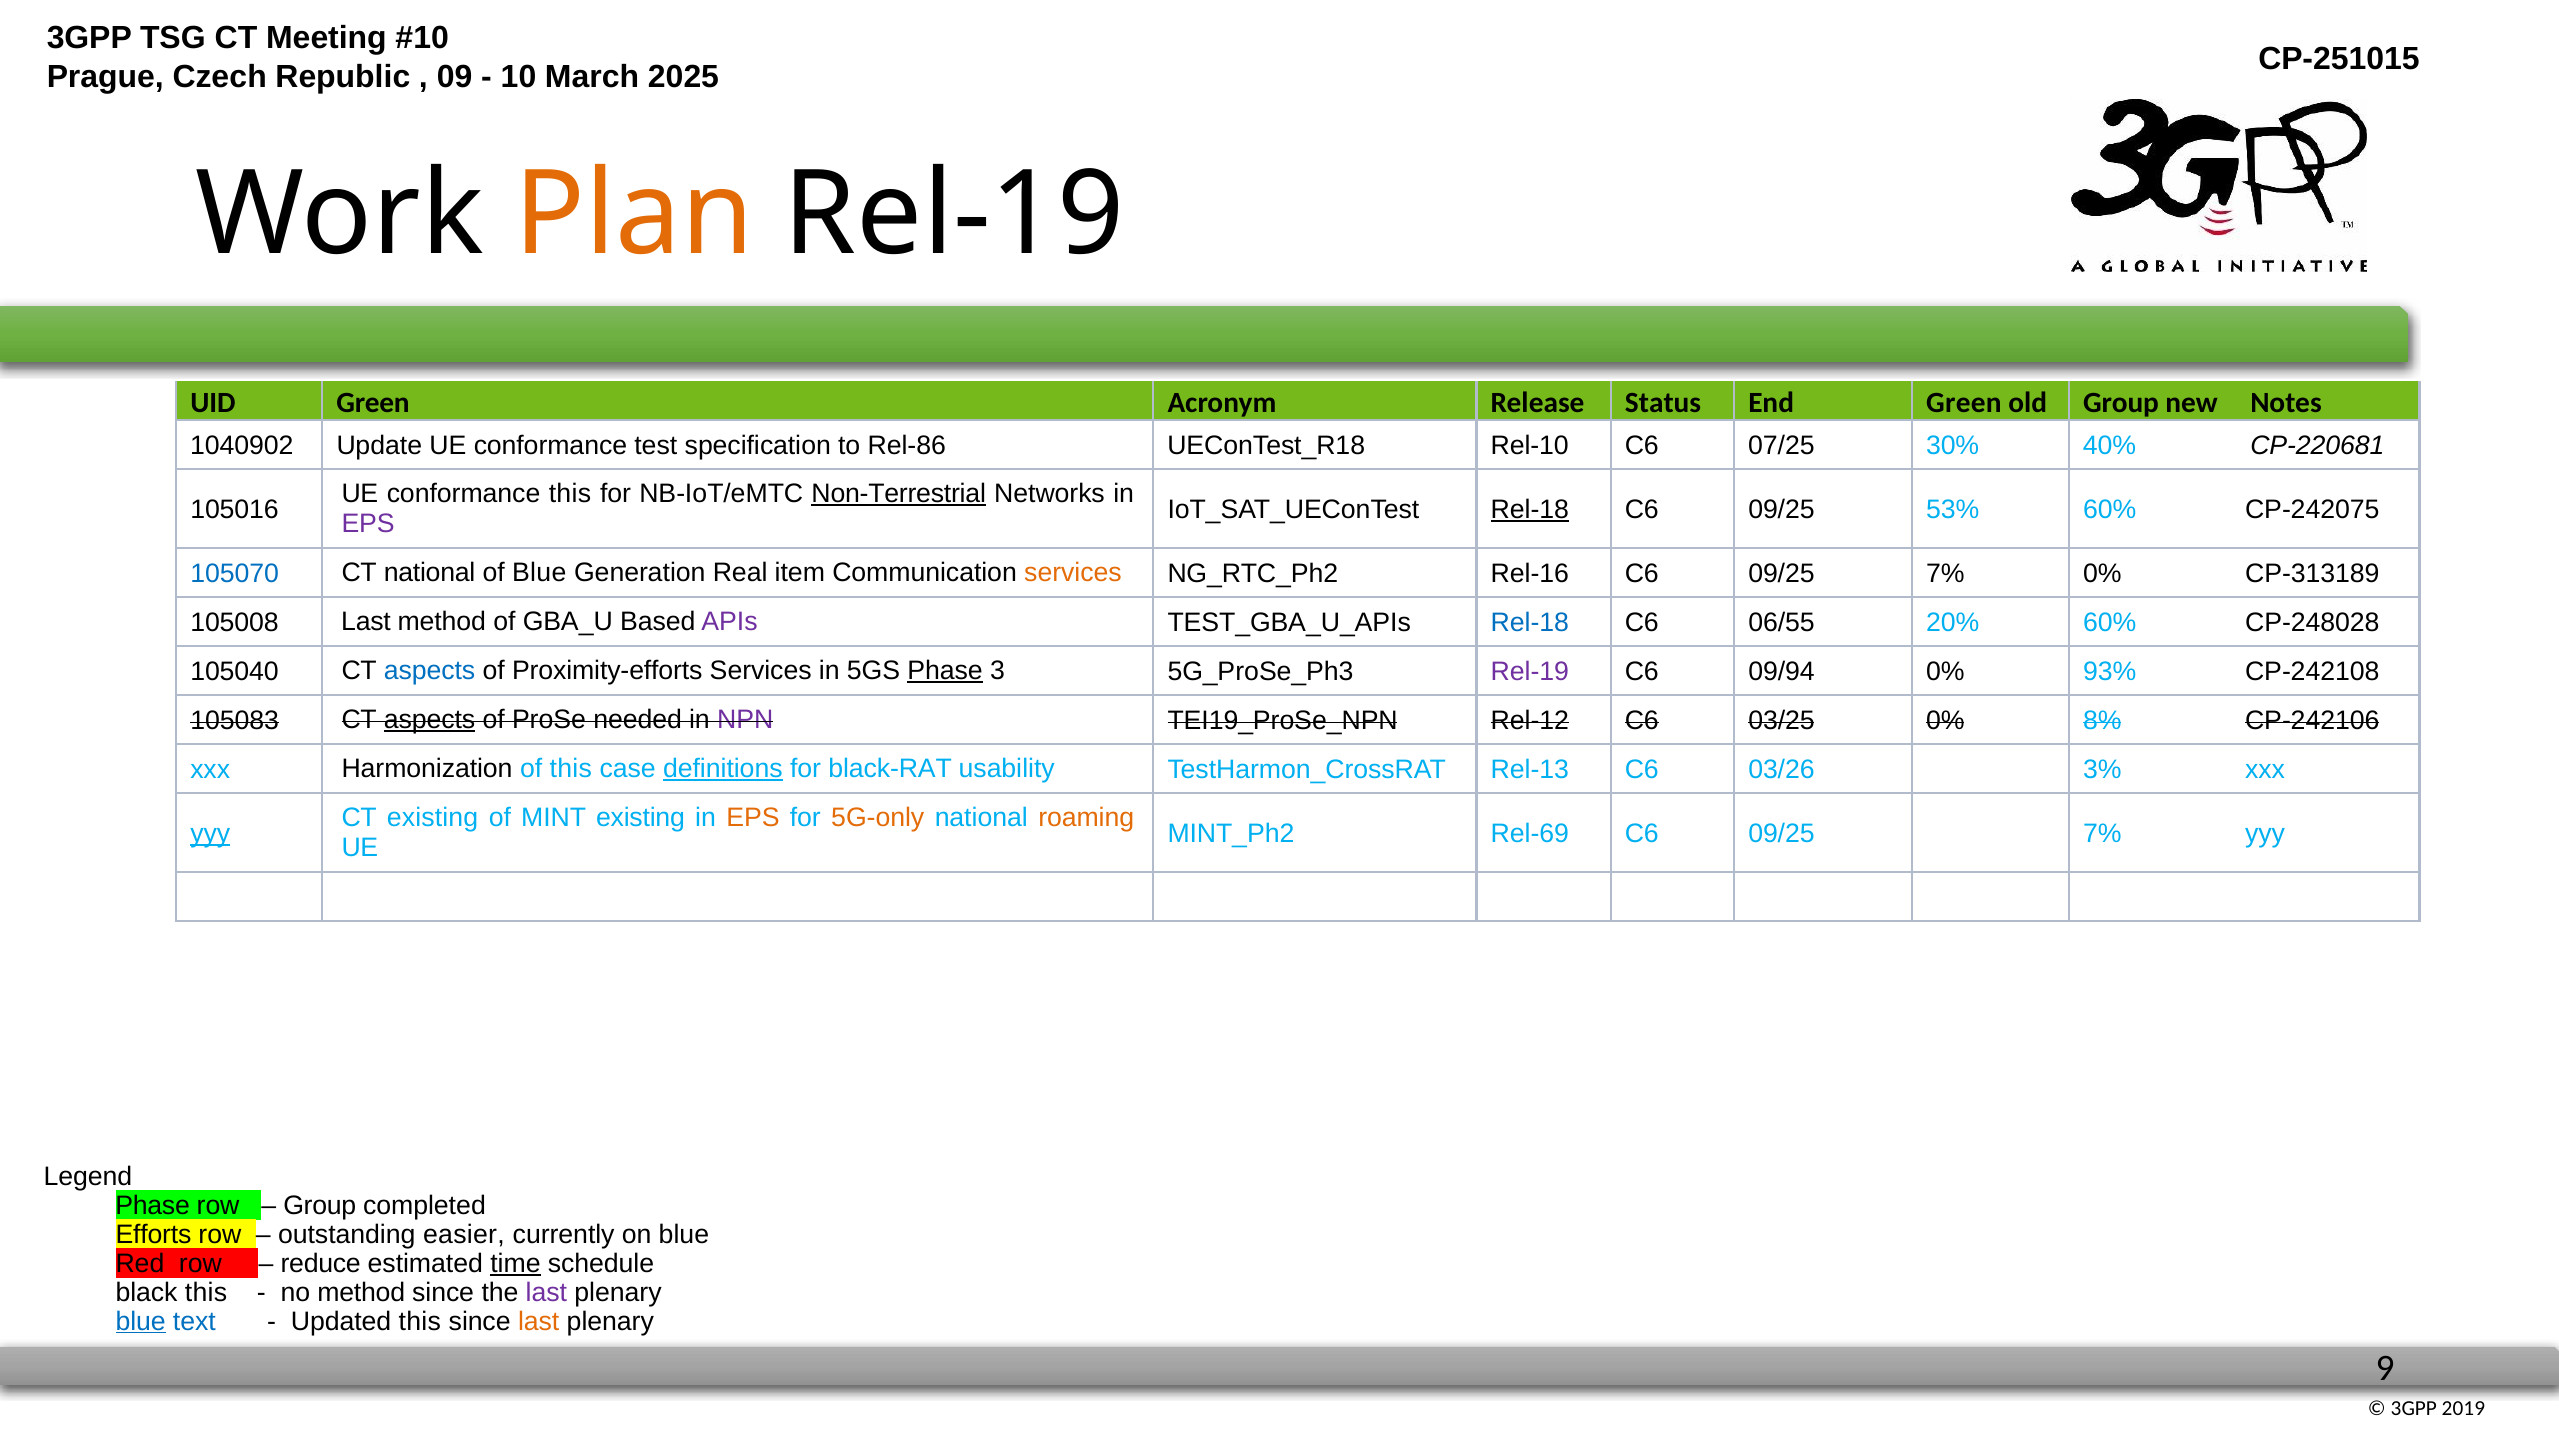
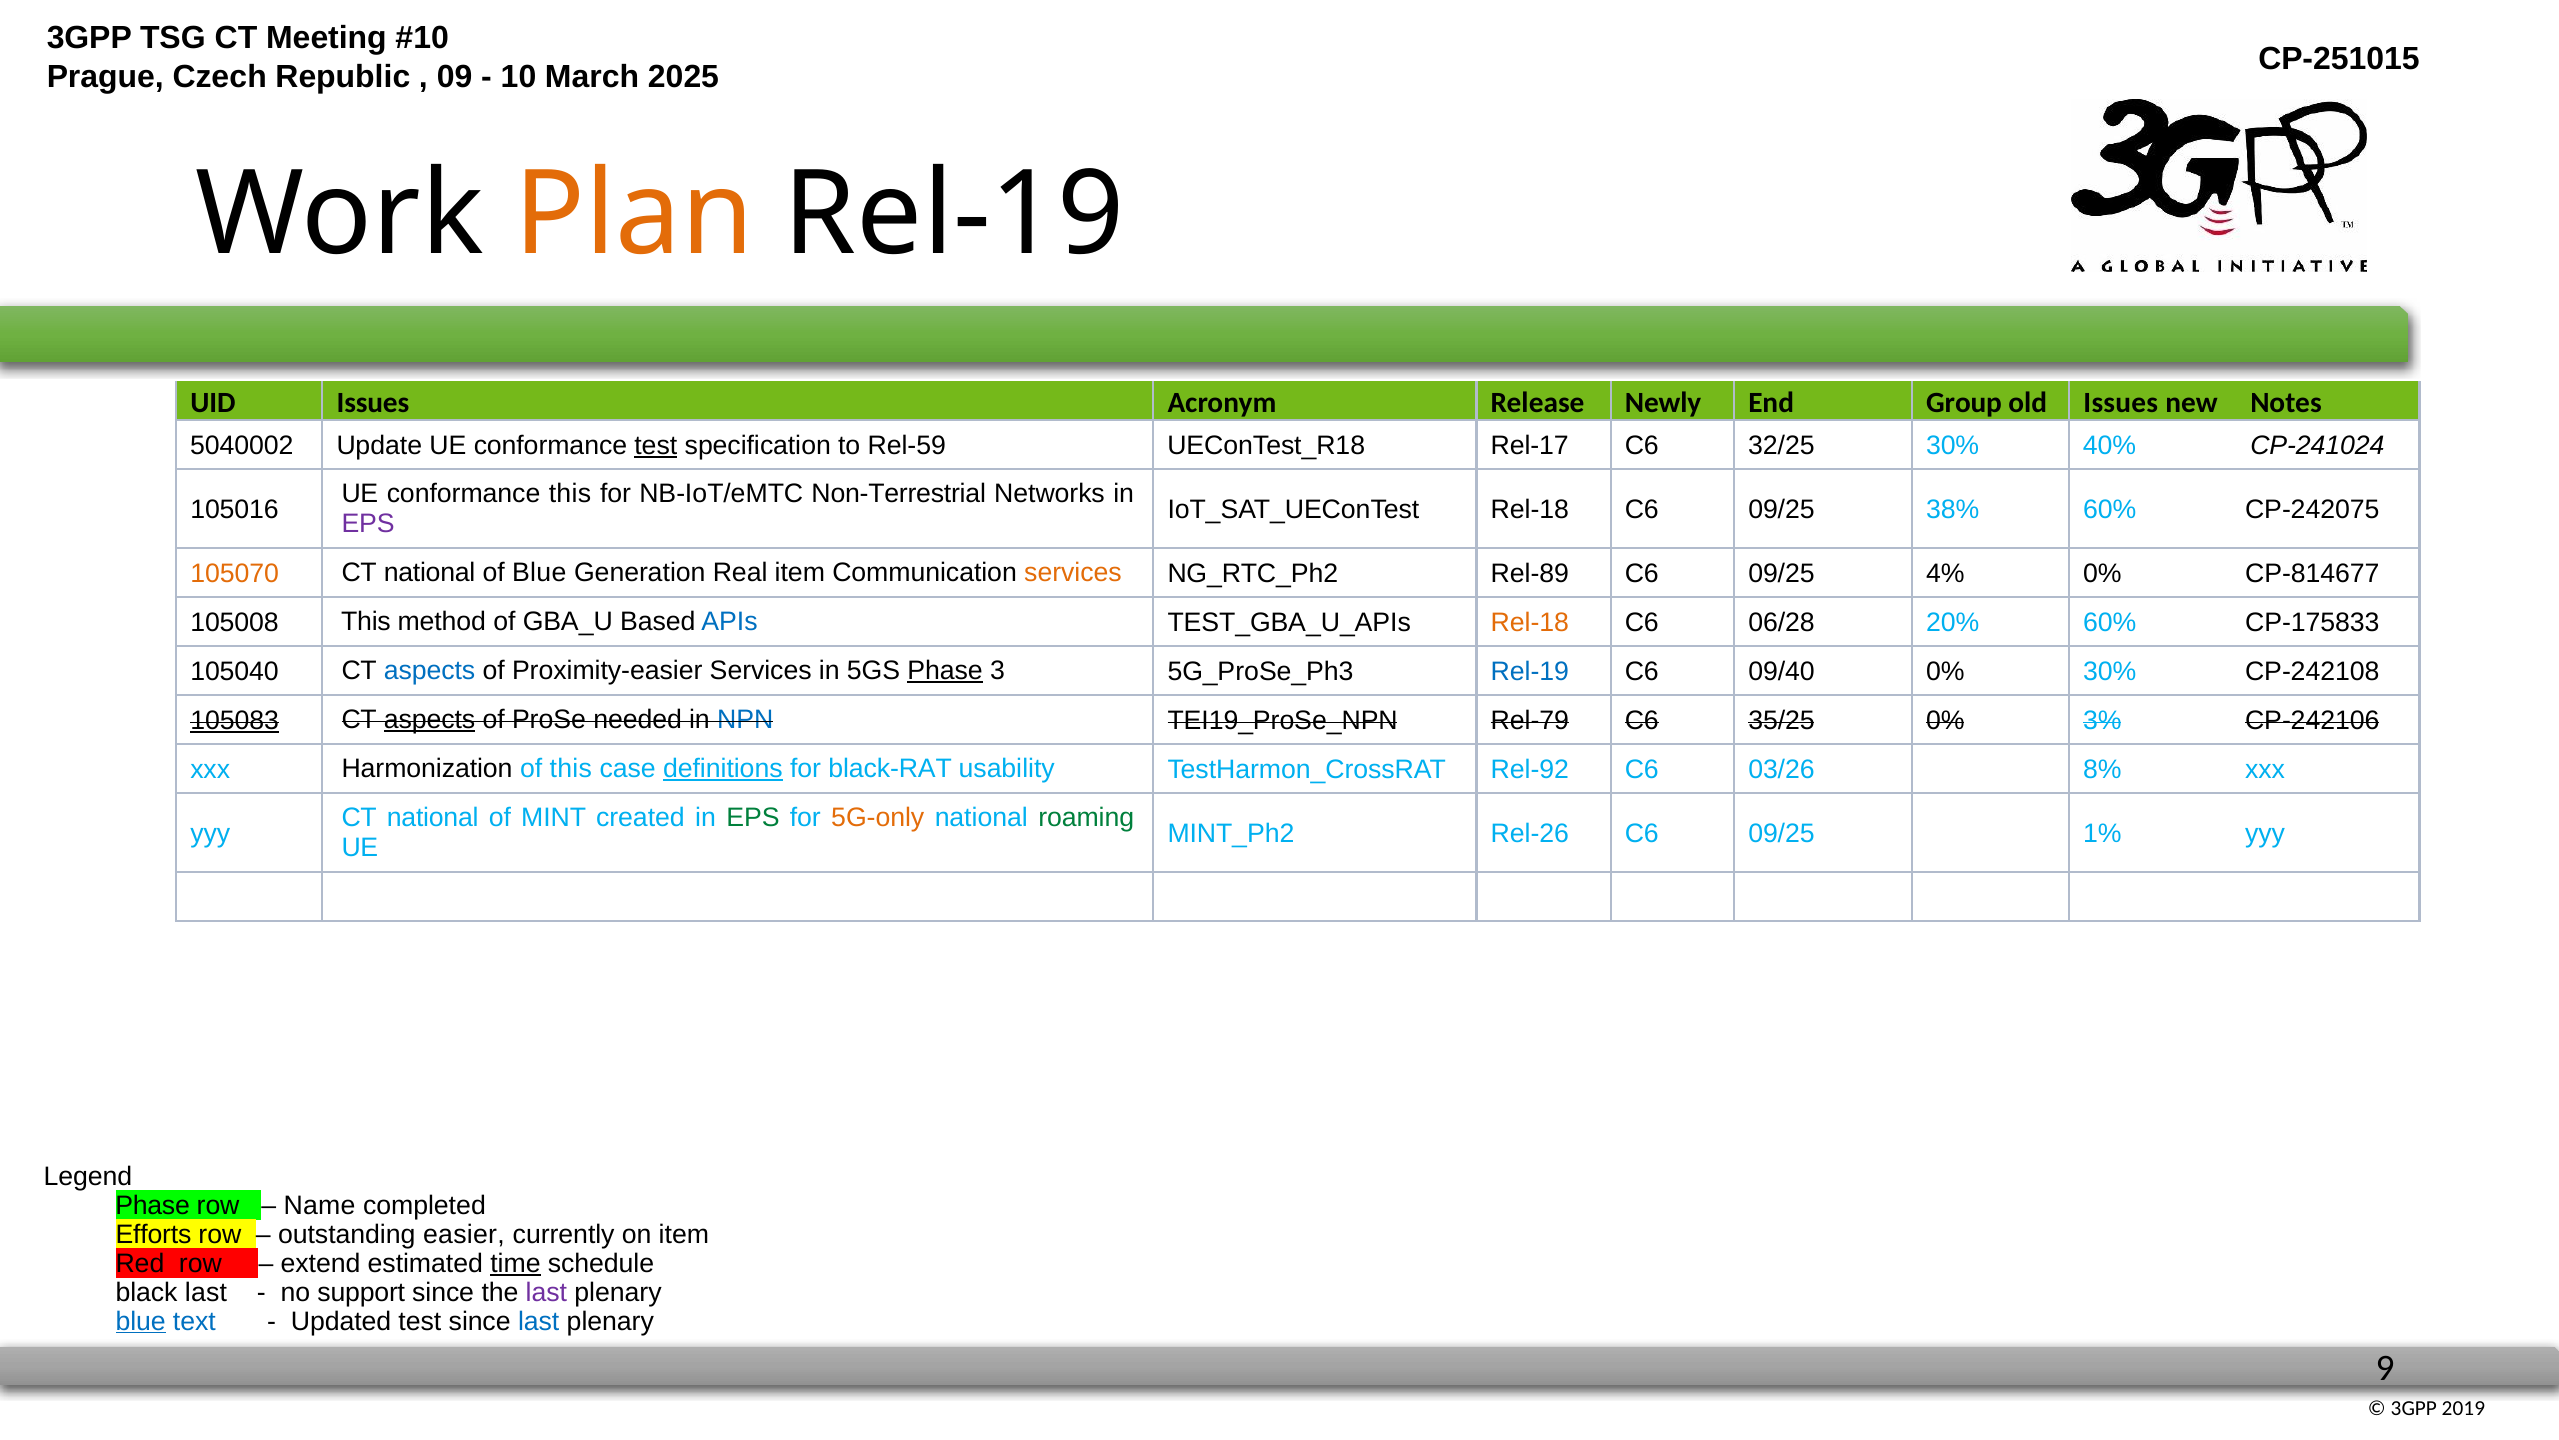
UID Green: Green -> Issues
Status: Status -> Newly
End Green: Green -> Group
old Group: Group -> Issues
1040902: 1040902 -> 5040002
test at (656, 446) underline: none -> present
Rel-86: Rel-86 -> Rel-59
Rel-10: Rel-10 -> Rel-17
07/25: 07/25 -> 32/25
CP-220681: CP-220681 -> CP-241024
Non-Terrestrial underline: present -> none
Rel-18 at (1530, 509) underline: present -> none
53%: 53% -> 38%
105070 colour: blue -> orange
Rel-16: Rel-16 -> Rel-89
7% at (1945, 573): 7% -> 4%
CP-313189: CP-313189 -> CP-814677
105008 Last: Last -> This
APIs colour: purple -> blue
Rel-18 at (1530, 622) colour: blue -> orange
06/55: 06/55 -> 06/28
CP-248028: CP-248028 -> CP-175833
Proximity-efforts: Proximity-efforts -> Proximity-easier
Rel-19 at (1530, 671) colour: purple -> blue
09/94: 09/94 -> 09/40
0% 93%: 93% -> 30%
105083 underline: none -> present
NPN colour: purple -> blue
Rel-12: Rel-12 -> Rel-79
03/25: 03/25 -> 35/25
8%: 8% -> 3%
Rel-13: Rel-13 -> Rel-92
3%: 3% -> 8%
existing at (433, 817): existing -> national
MINT existing: existing -> created
EPS at (753, 817) colour: orange -> green
roaming colour: orange -> green
yyy at (210, 833) underline: present -> none
Rel-69: Rel-69 -> Rel-26
7% at (2102, 833): 7% -> 1%
Group at (320, 1205): Group -> Name
on blue: blue -> item
reduce: reduce -> extend
black this: this -> last
no method: method -> support
Updated this: this -> test
last at (539, 1321) colour: orange -> blue
